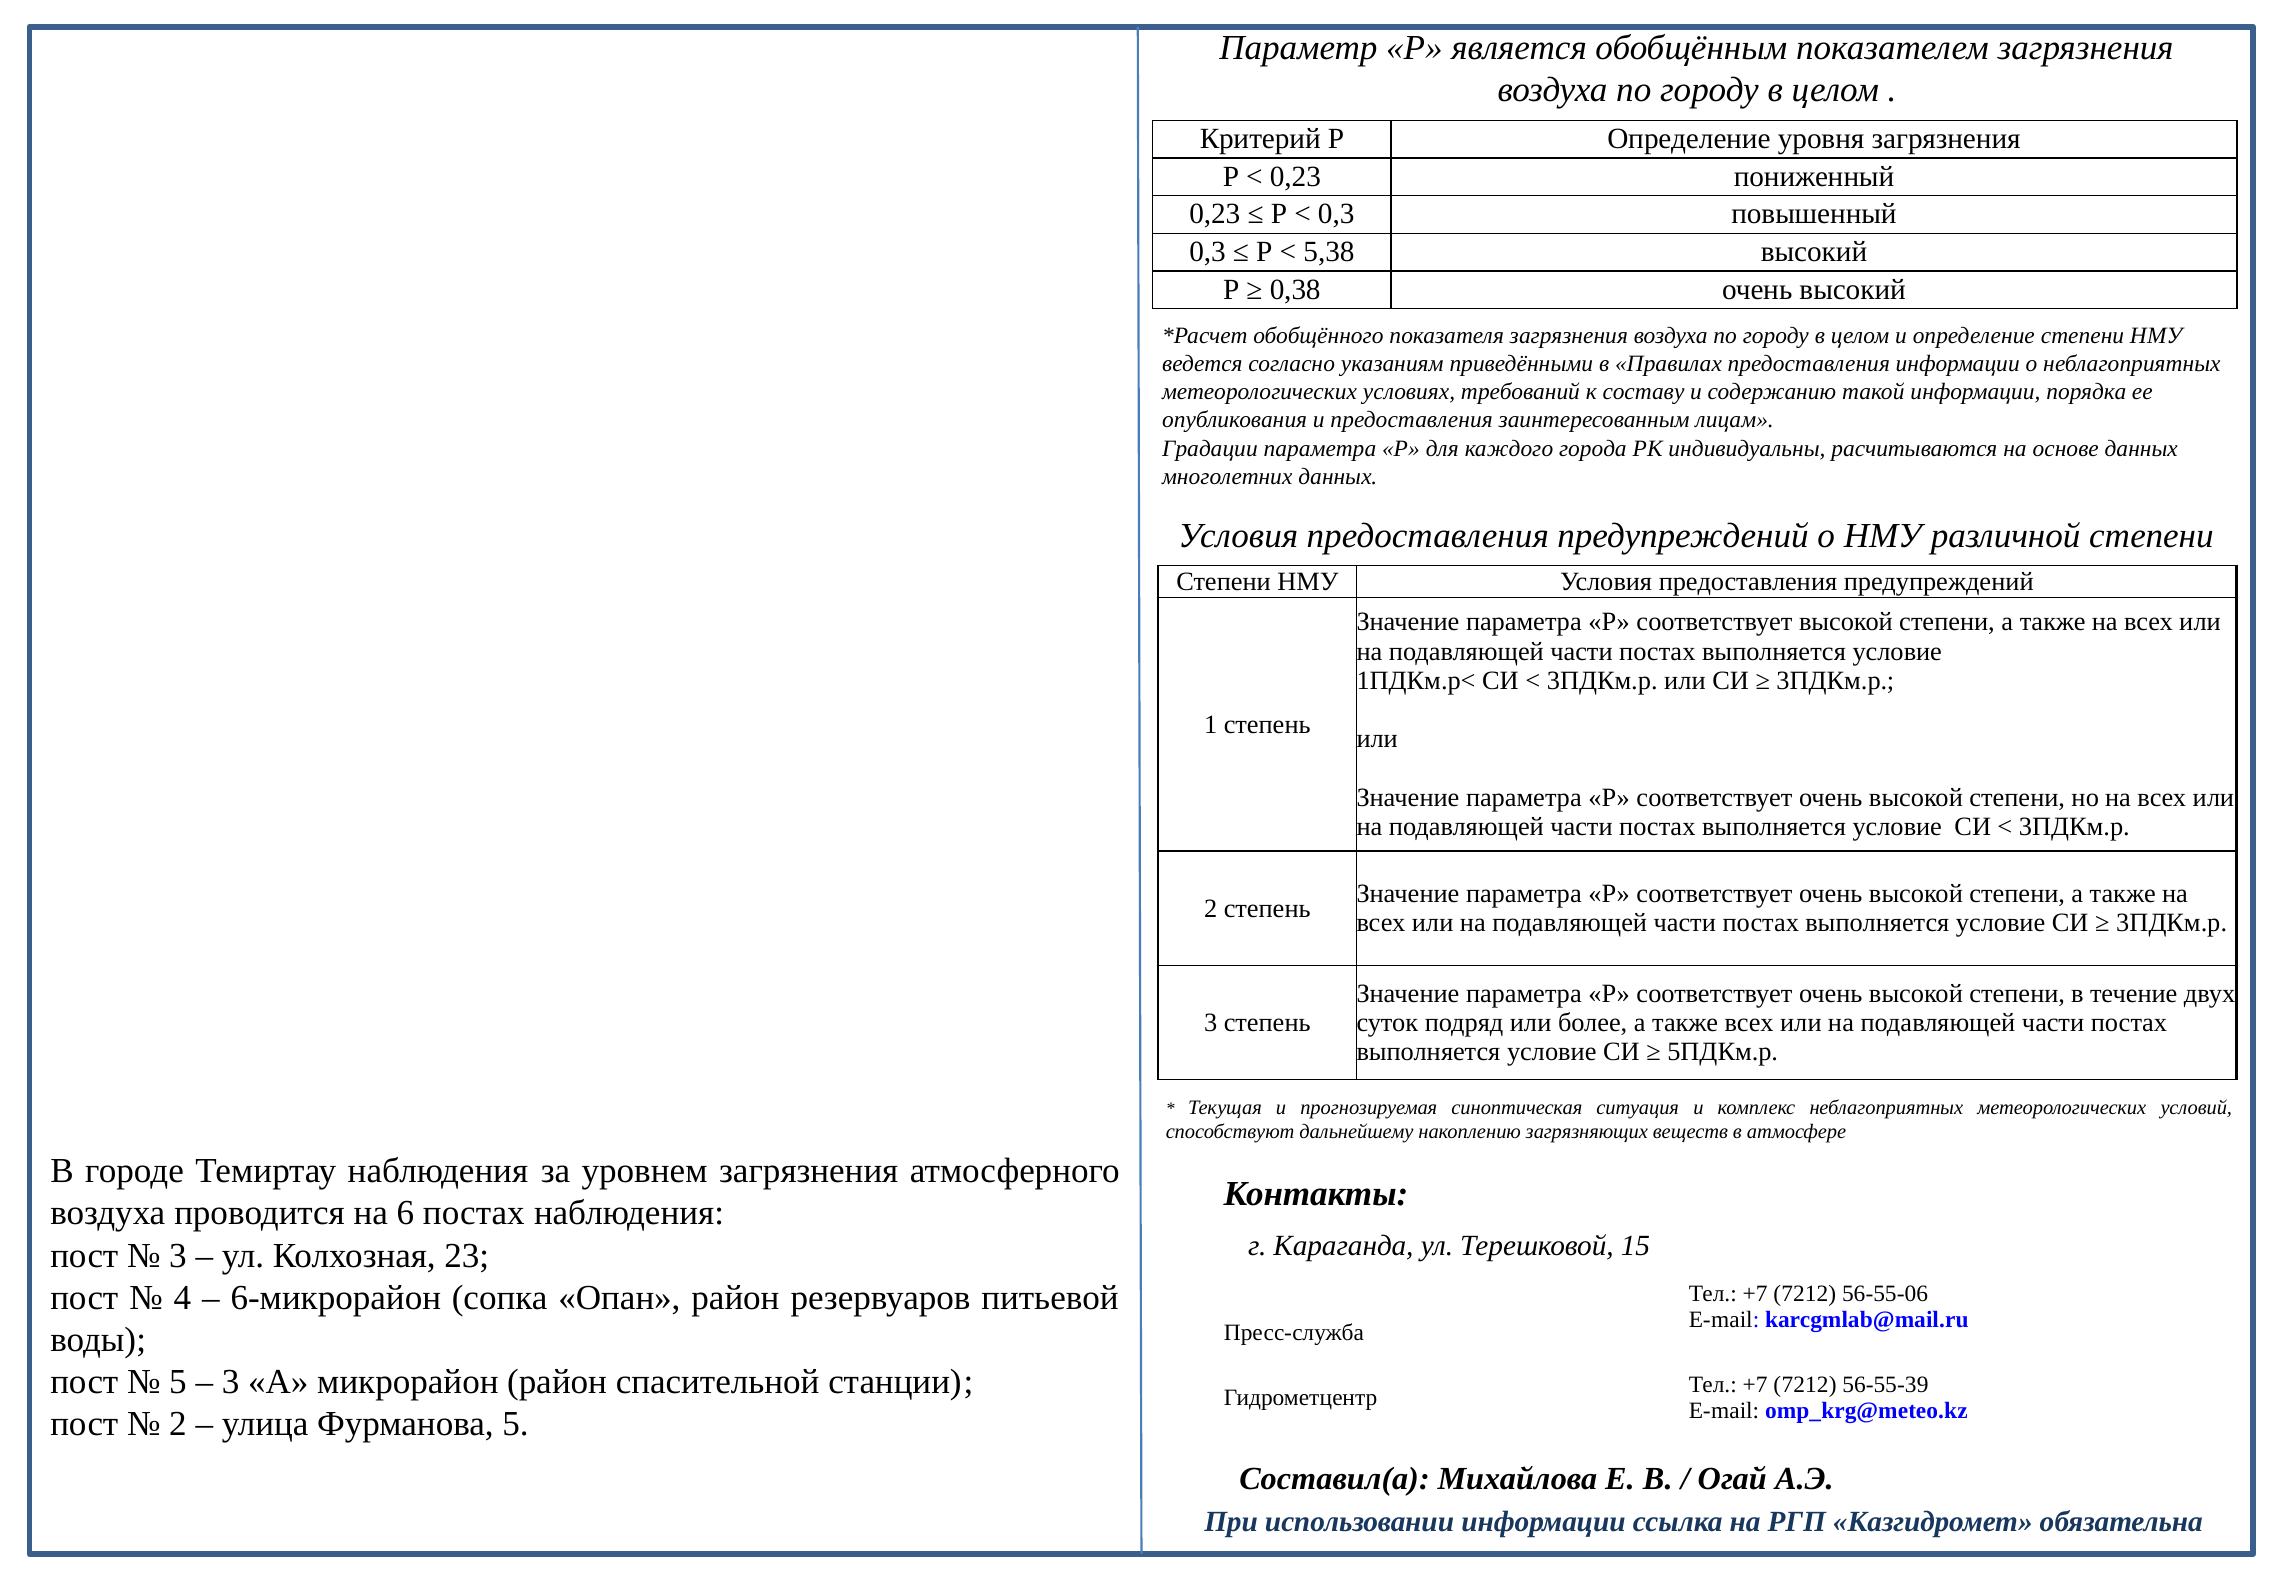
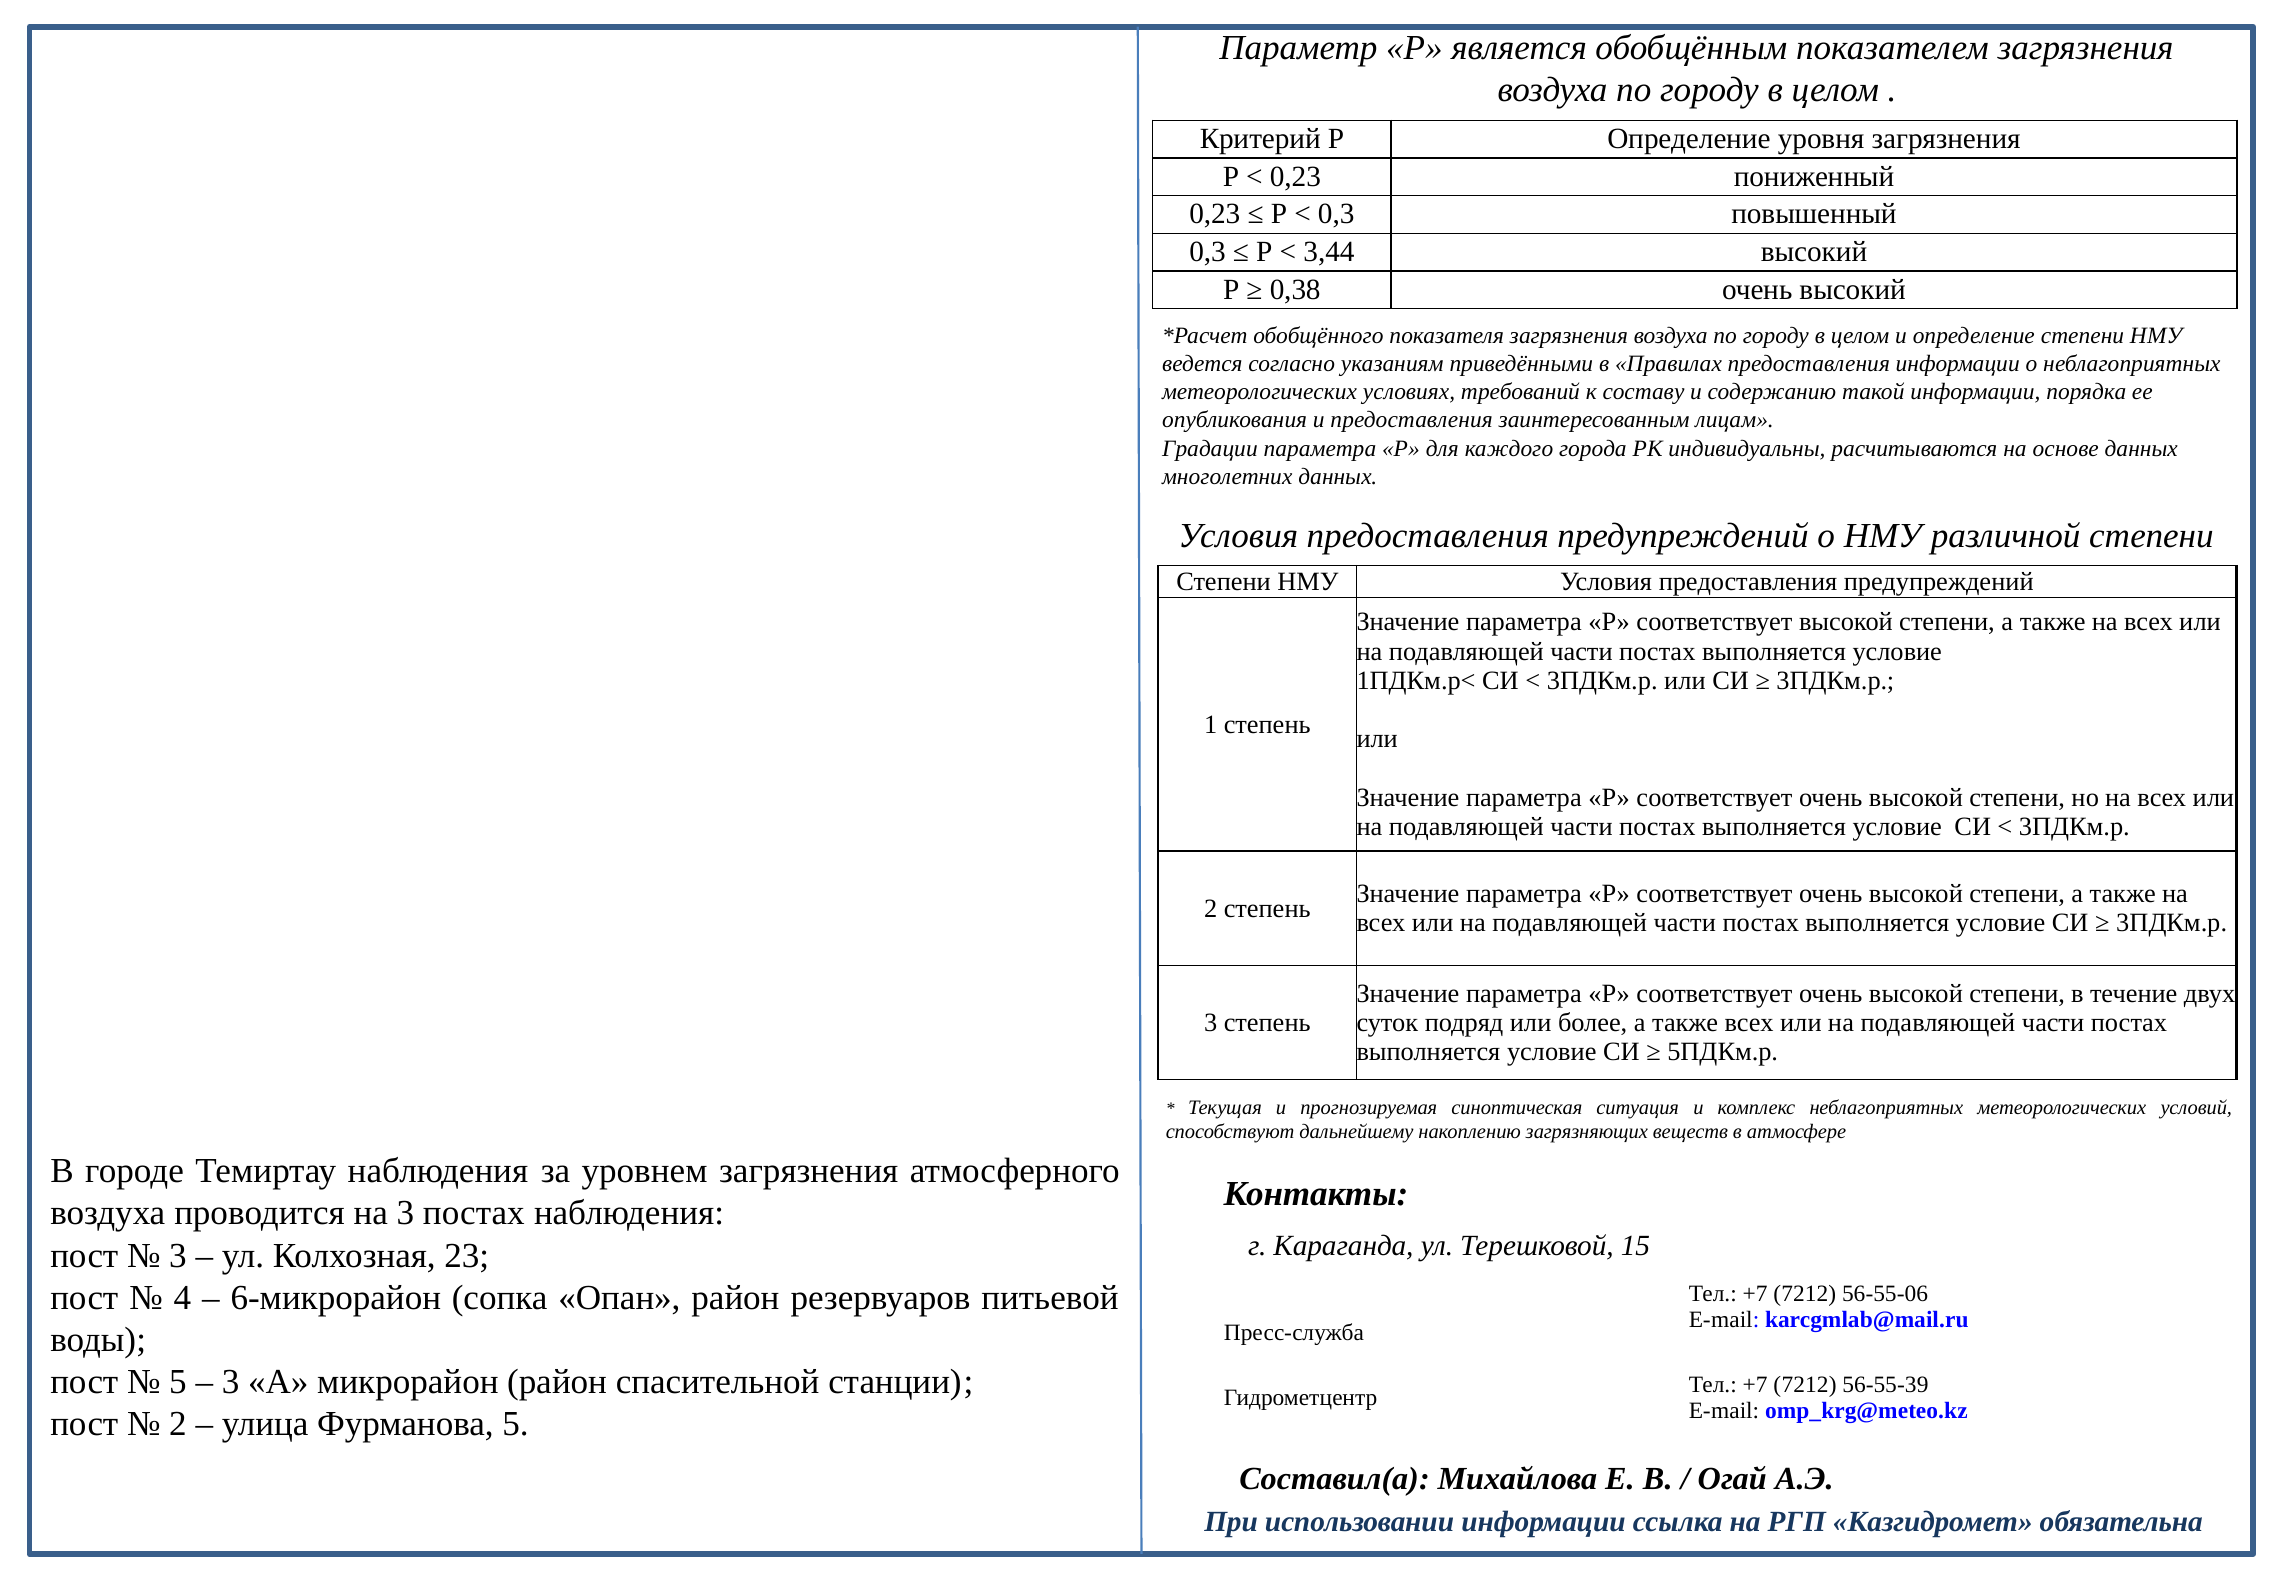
5,38: 5,38 -> 3,44
на 6: 6 -> 3
